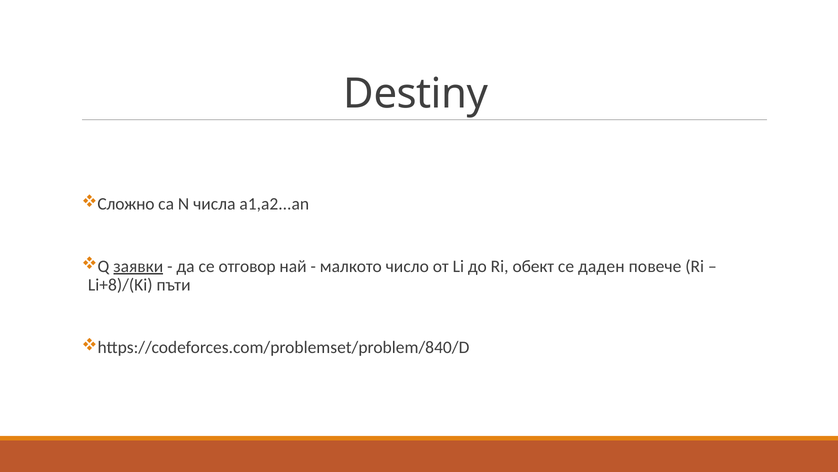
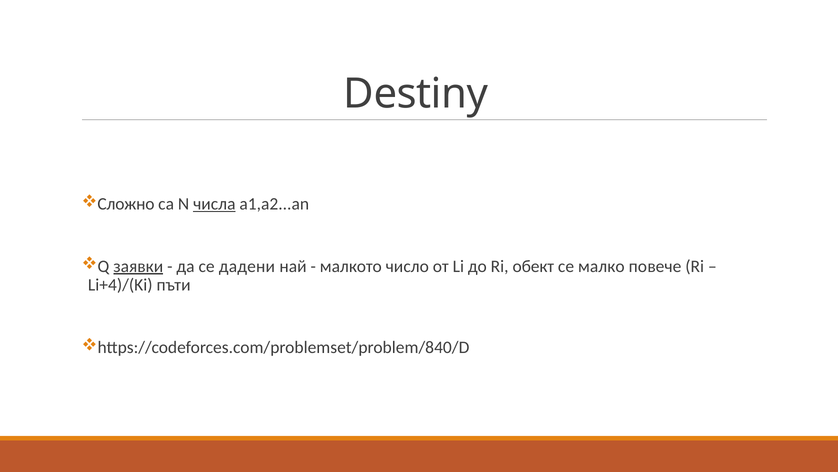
числа underline: none -> present
отговор: отговор -> дадени
даден: даден -> малко
Li+8)/(Ki: Li+8)/(Ki -> Li+4)/(Ki
